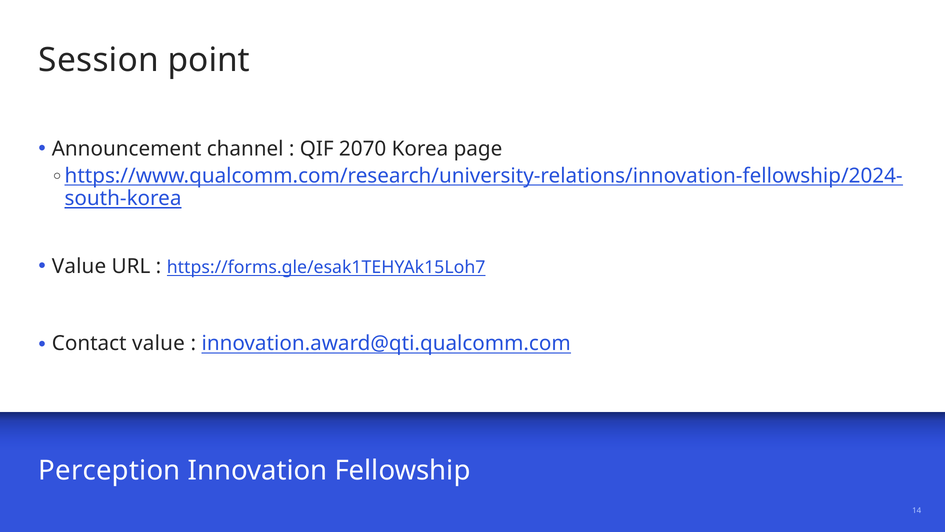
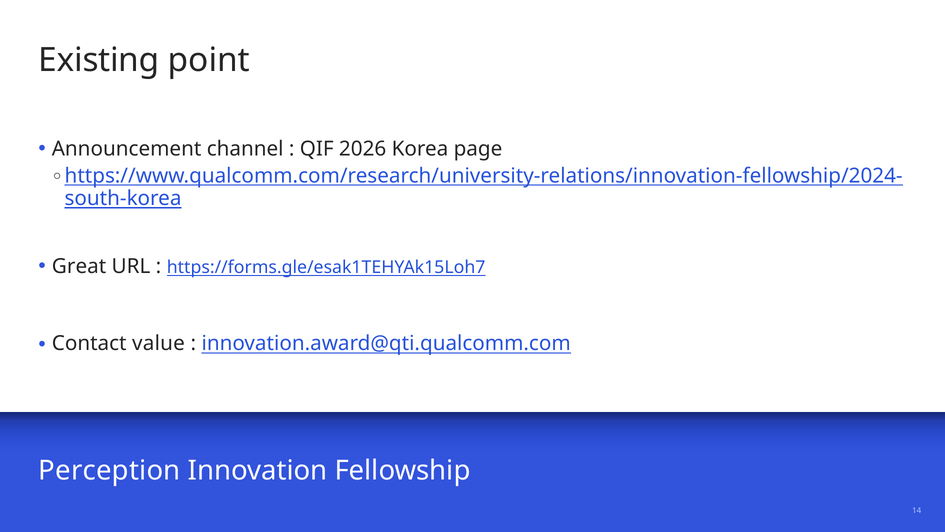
Session: Session -> Existing
2070: 2070 -> 2026
Value at (79, 266): Value -> Great
